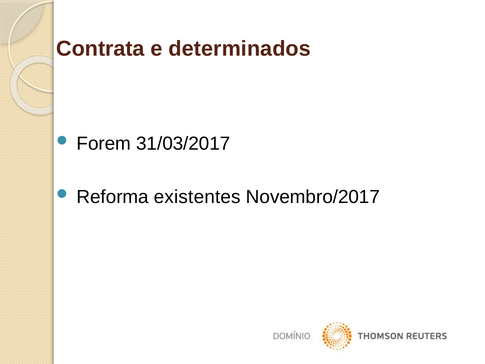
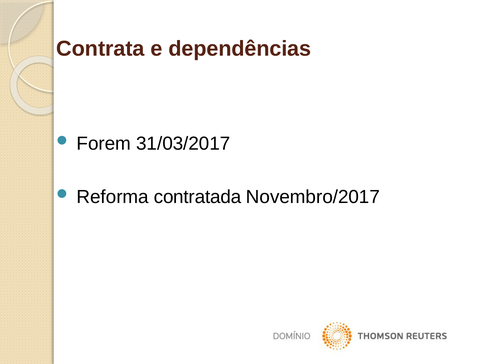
determinados: determinados -> dependências
existentes: existentes -> contratada
